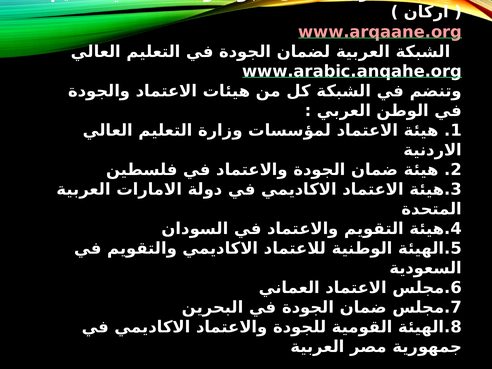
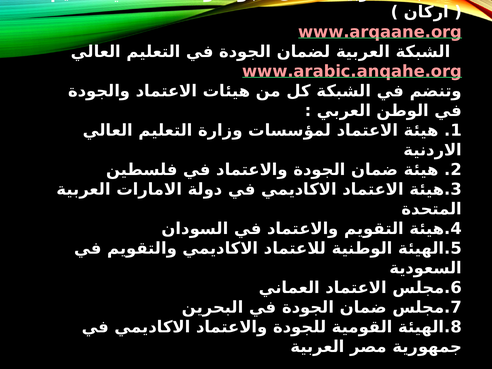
www.arabic.anqahe.org colour: white -> pink
